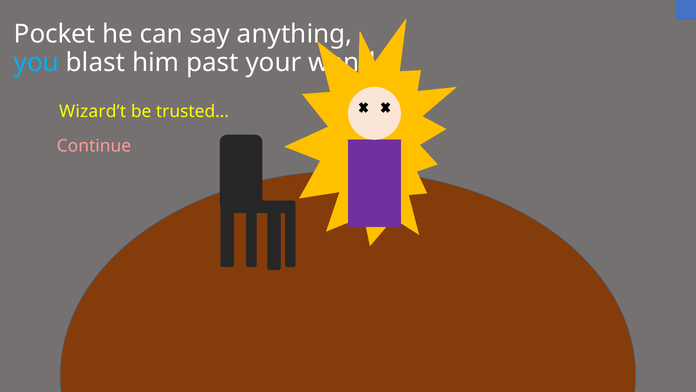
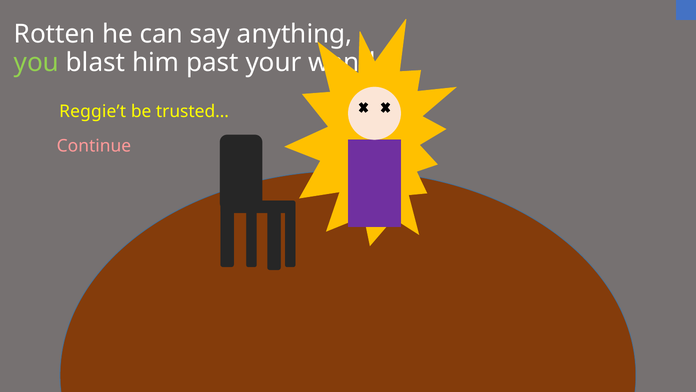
Pocket: Pocket -> Rotten
you colour: light blue -> light green
Wizard’t: Wizard’t -> Reggie’t
